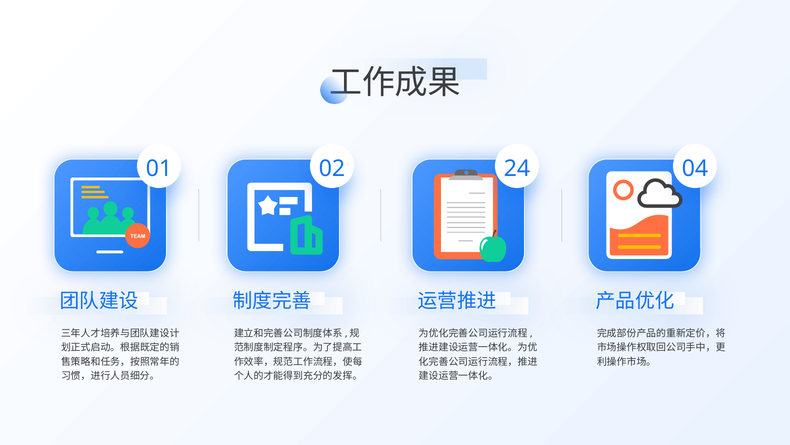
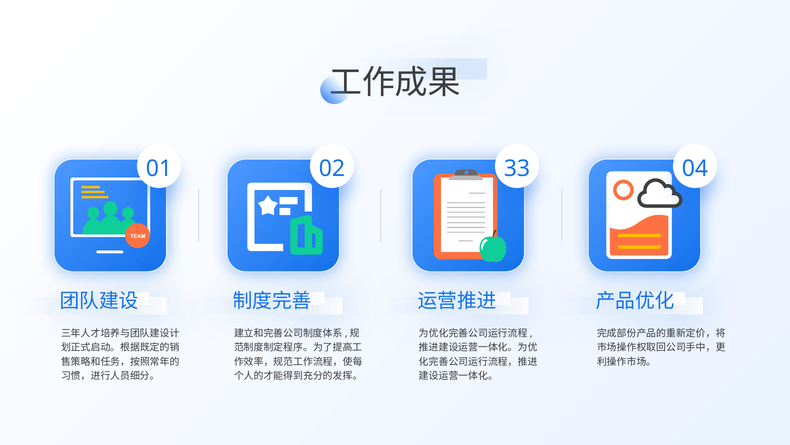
24: 24 -> 33
